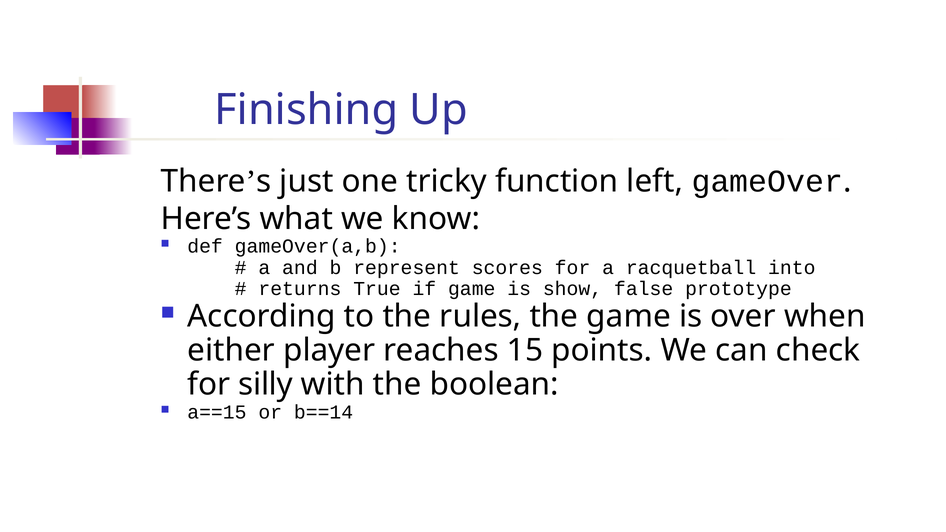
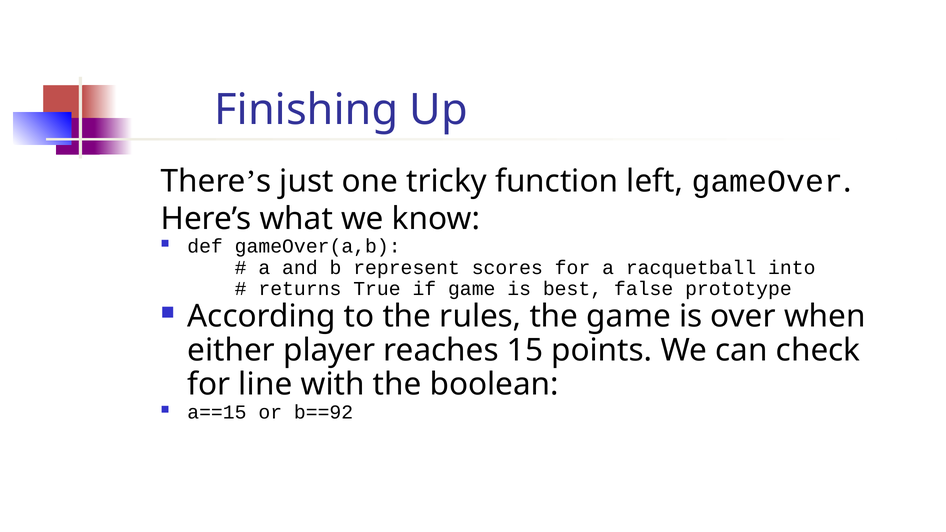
show: show -> best
silly: silly -> line
b==14: b==14 -> b==92
